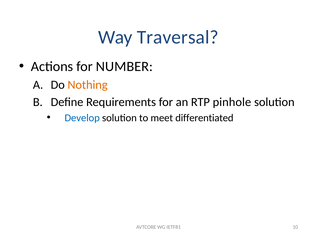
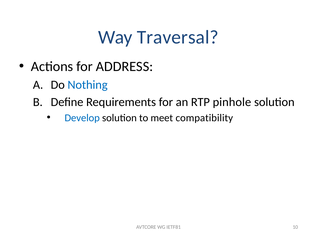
NUMBER: NUMBER -> ADDRESS
Nothing colour: orange -> blue
differentiated: differentiated -> compatibility
